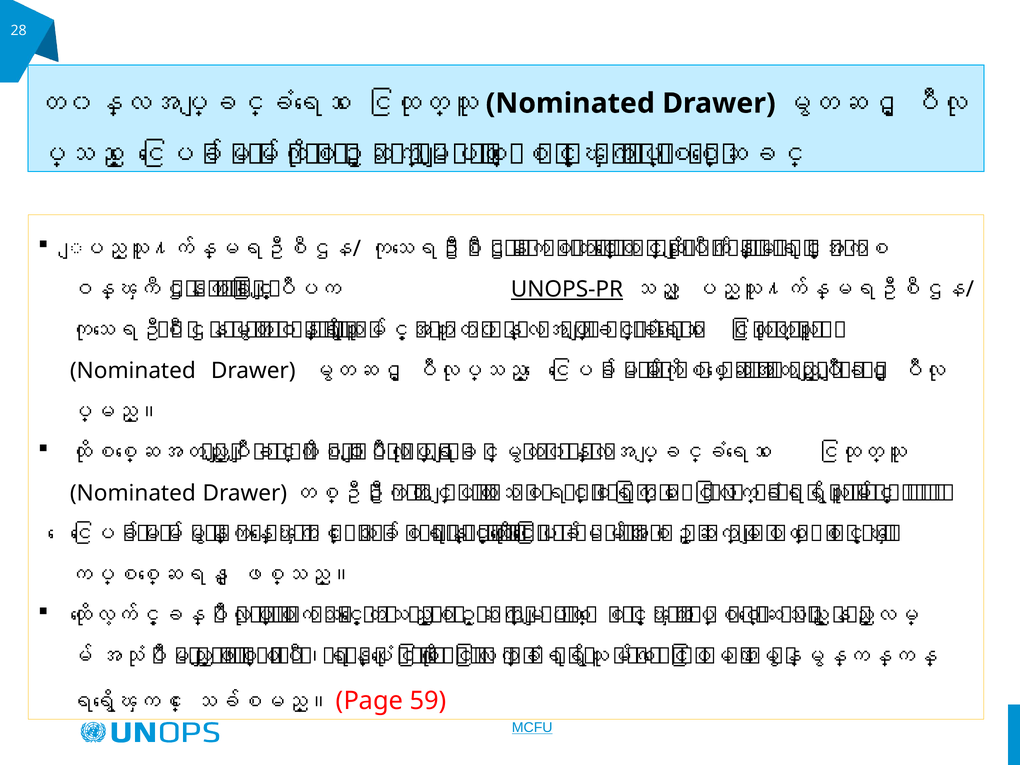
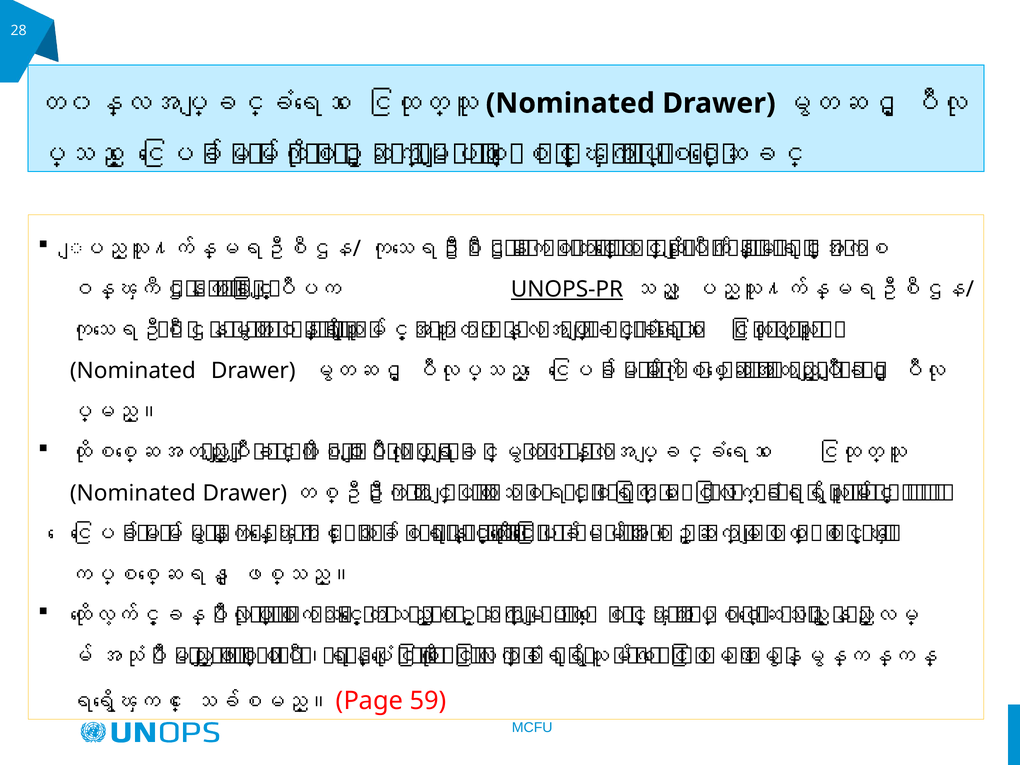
MCFU underline: present -> none
